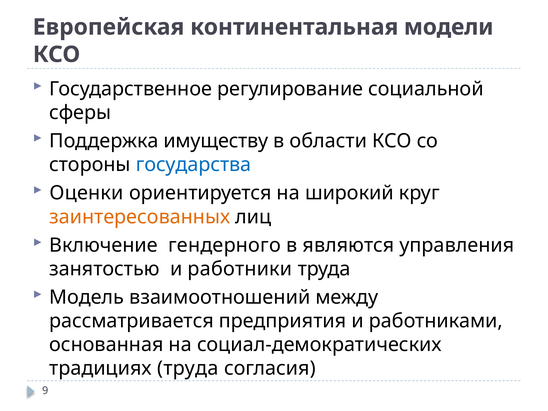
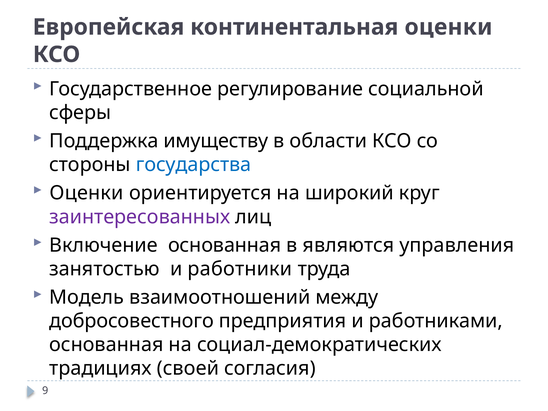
континентальная модели: модели -> оценки
заинтересованных colour: orange -> purple
Включение гендерного: гендерного -> основанная
рассматривается: рассматривается -> добросовестного
традициях труда: труда -> своей
